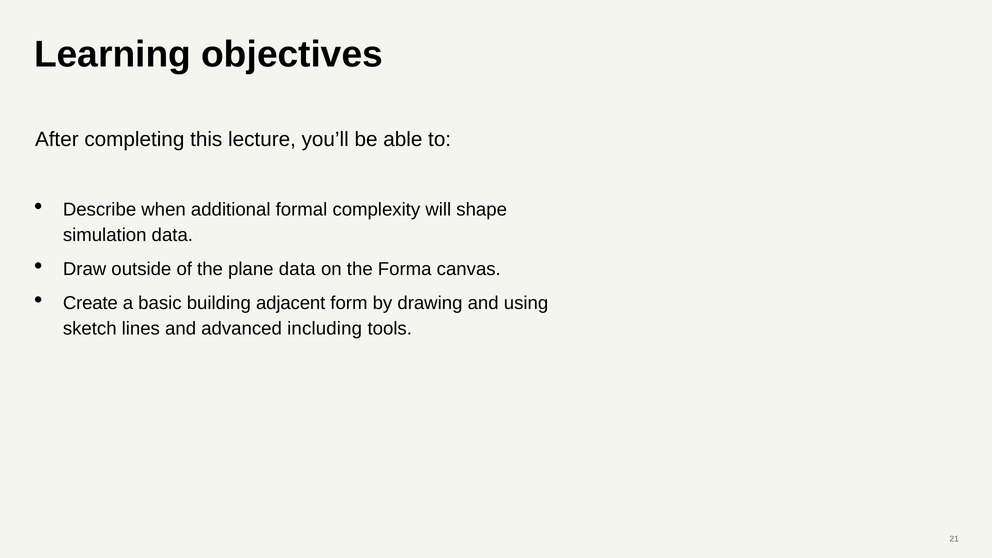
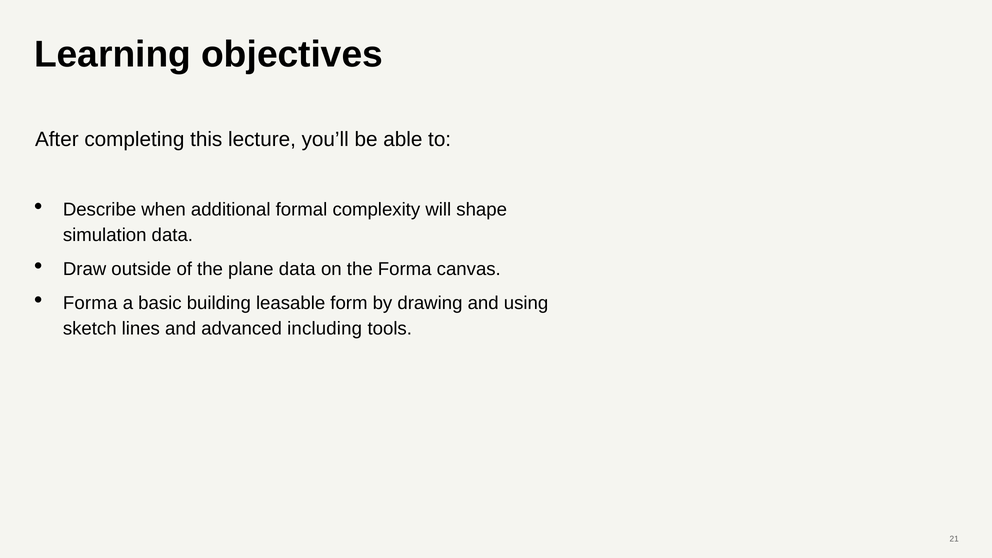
Create at (90, 303): Create -> Forma
adjacent: adjacent -> leasable
